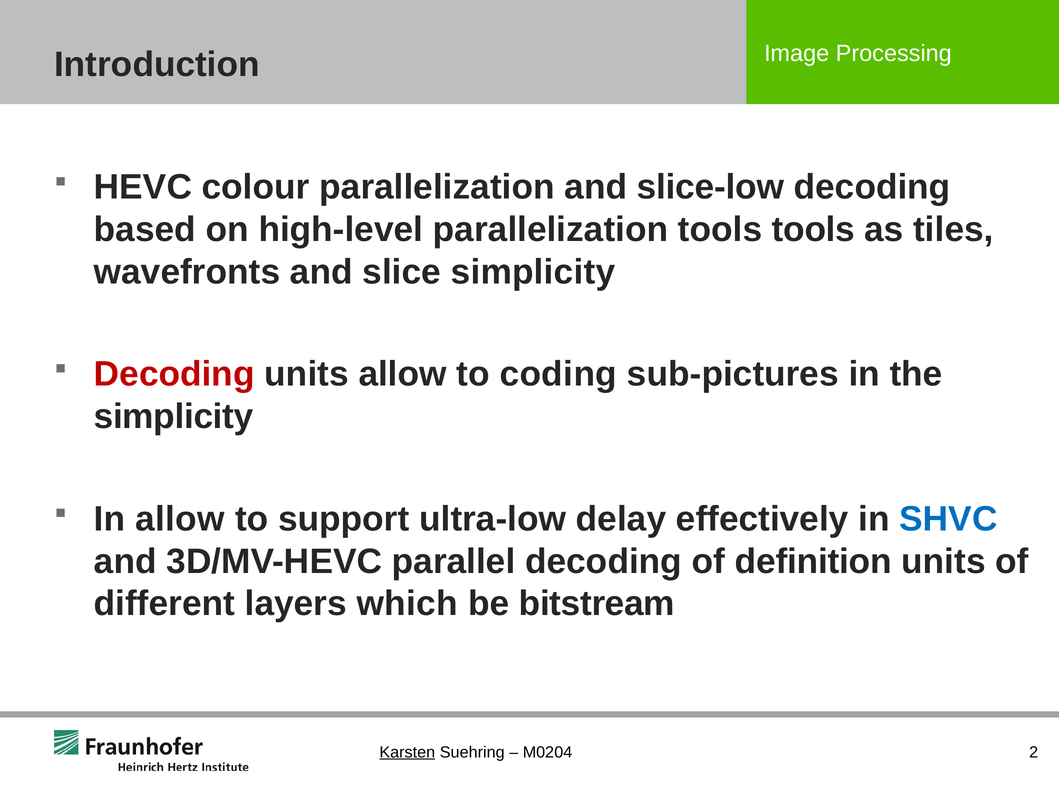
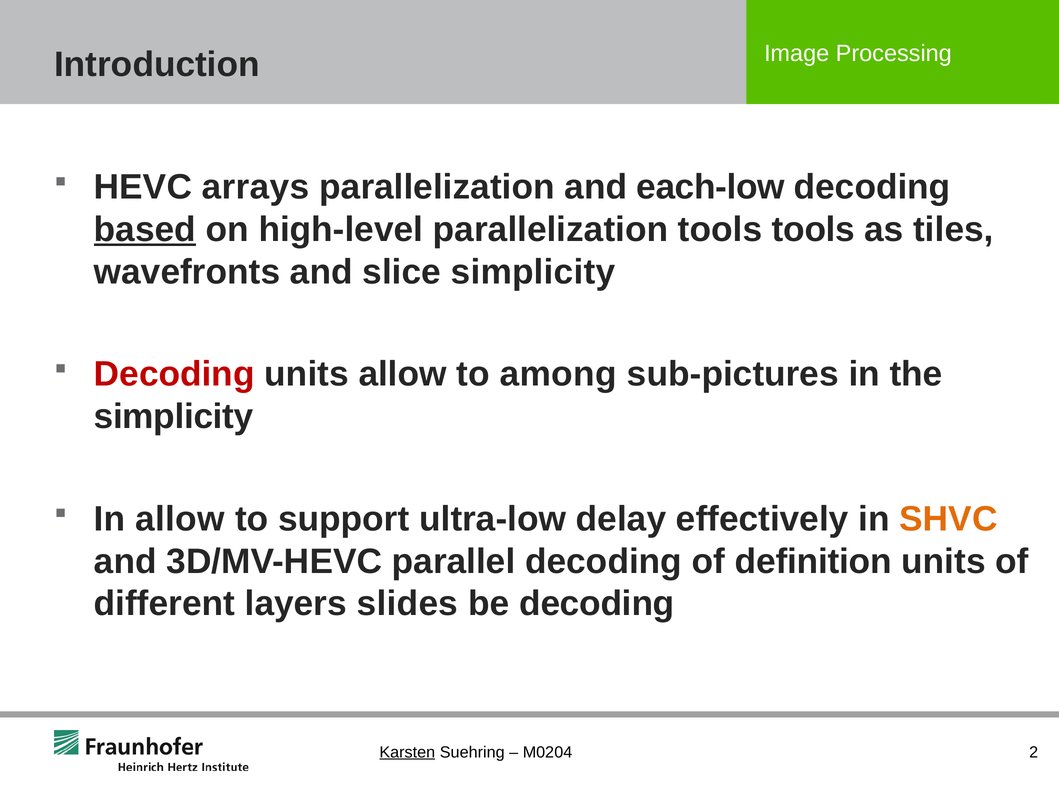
colour: colour -> arrays
slice-low: slice-low -> each-low
based underline: none -> present
coding: coding -> among
SHVC colour: blue -> orange
which: which -> slides
be bitstream: bitstream -> decoding
